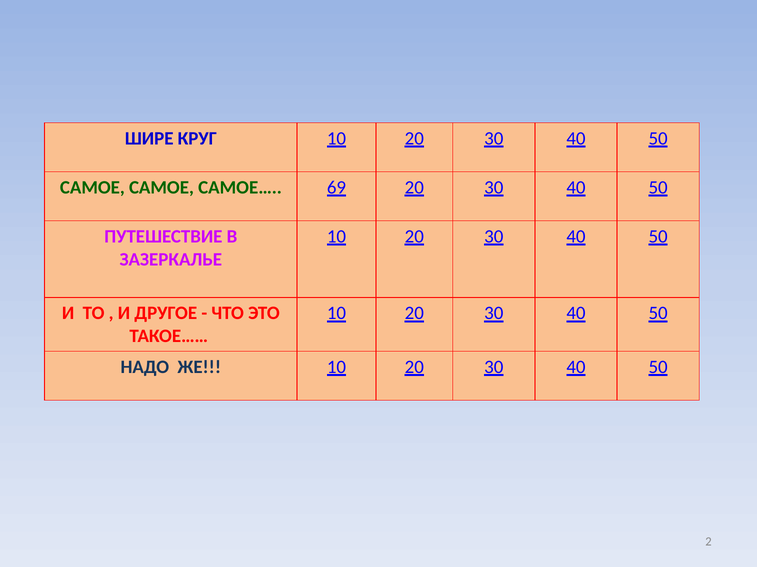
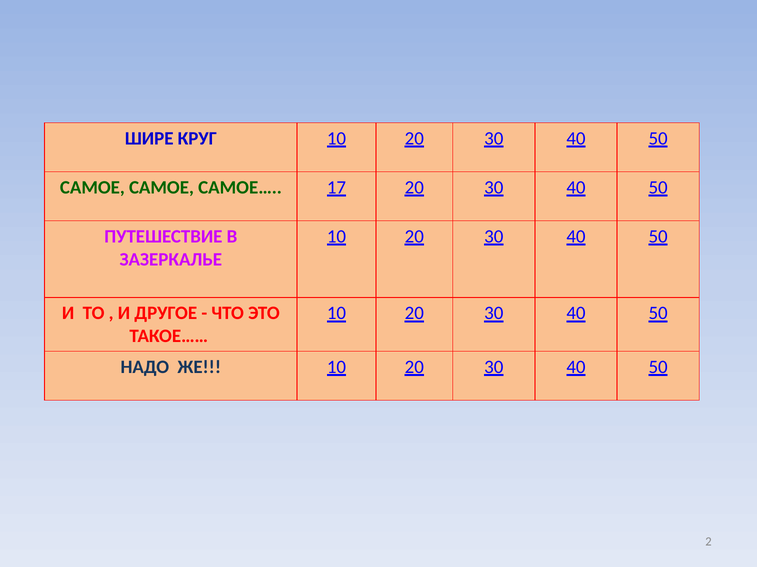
69: 69 -> 17
